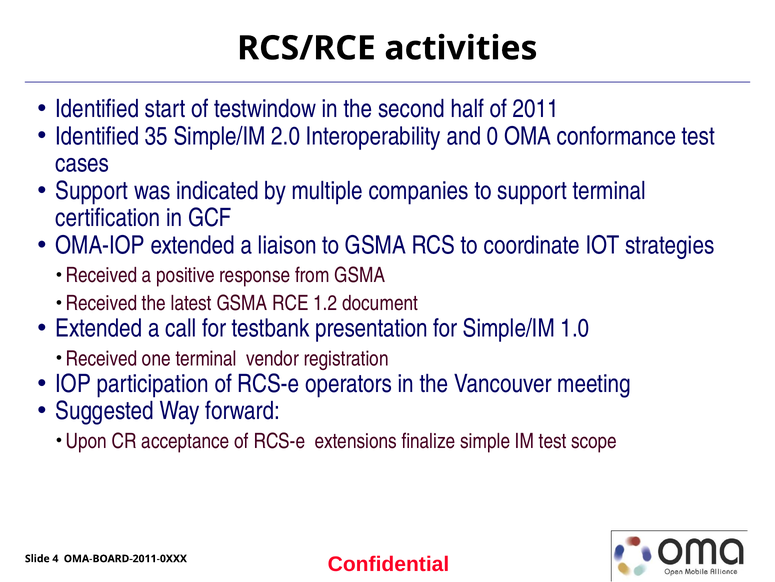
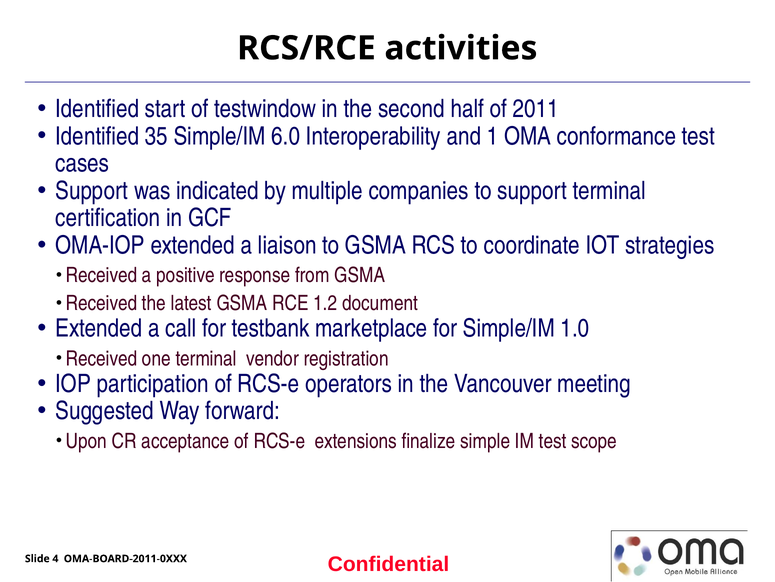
2.0: 2.0 -> 6.0
0: 0 -> 1
presentation: presentation -> marketplace
